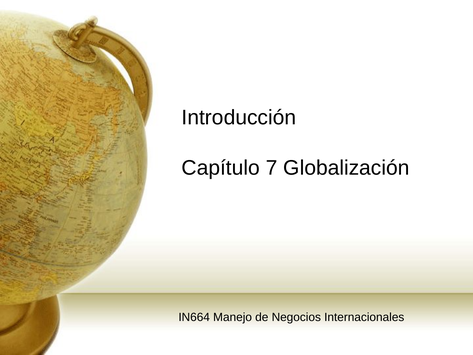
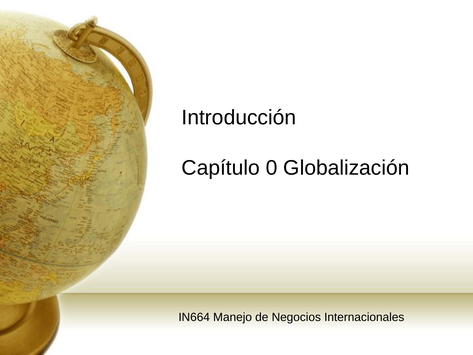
7: 7 -> 0
